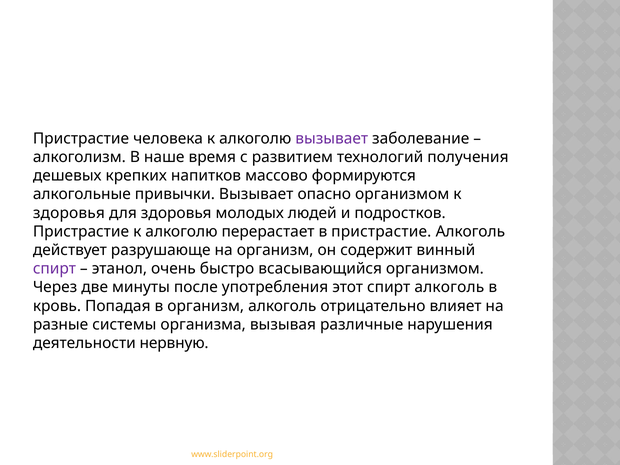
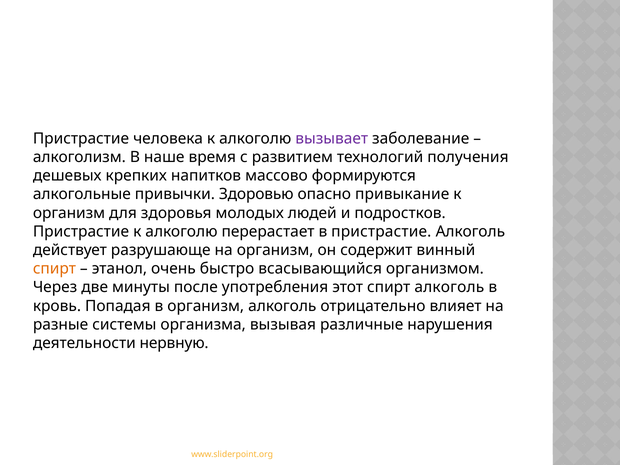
привычки Вызывает: Вызывает -> Здоровью
опасно организмом: организмом -> привыкание
здоровья at (69, 213): здоровья -> организм
спирт at (54, 269) colour: purple -> orange
